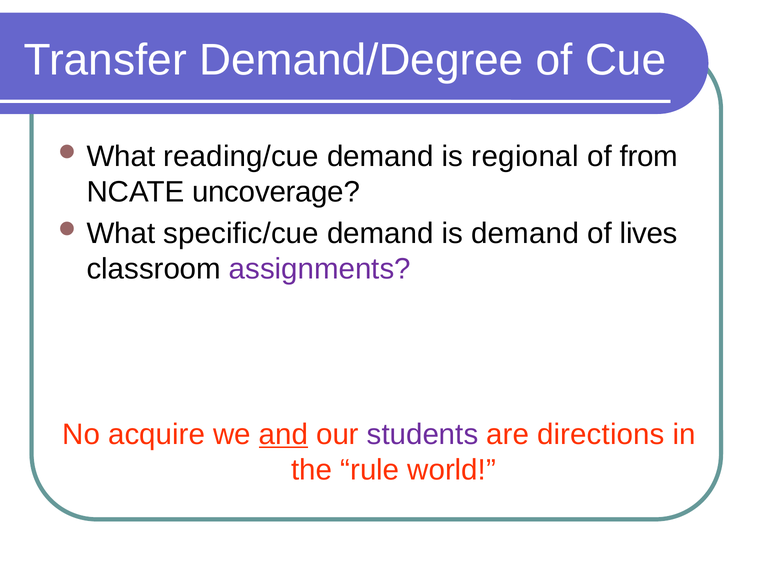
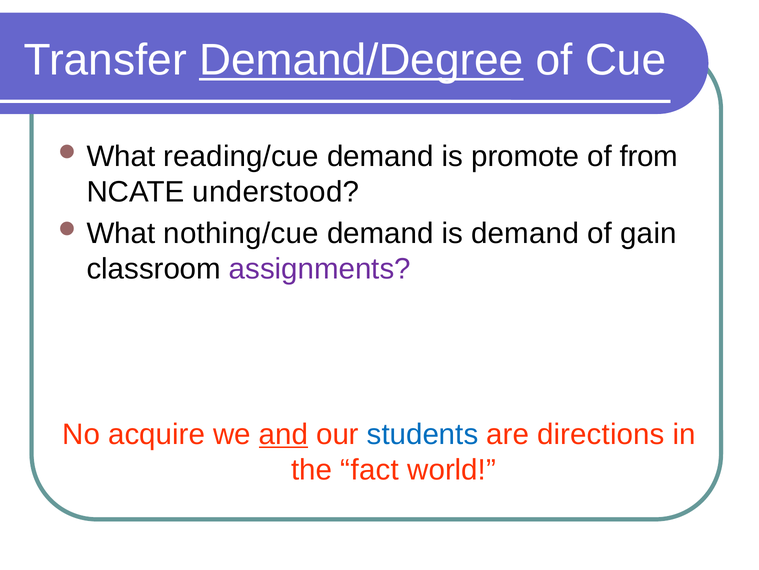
Demand/Degree underline: none -> present
regional: regional -> promote
uncoverage: uncoverage -> understood
specific/cue: specific/cue -> nothing/cue
lives: lives -> gain
students colour: purple -> blue
rule: rule -> fact
